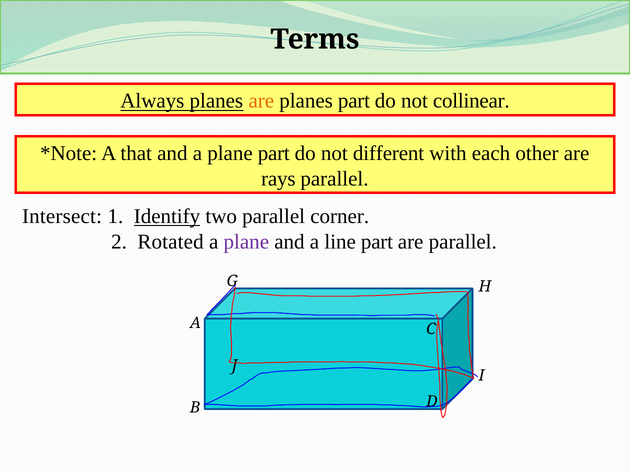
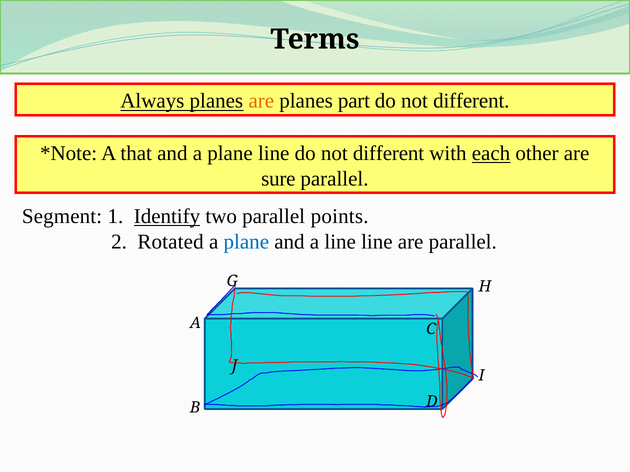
collinear at (471, 101): collinear -> different
plane part: part -> line
each underline: none -> present
rays: rays -> sure
Intersect: Intersect -> Segment
corner: corner -> points
plane at (246, 242) colour: purple -> blue
line part: part -> line
